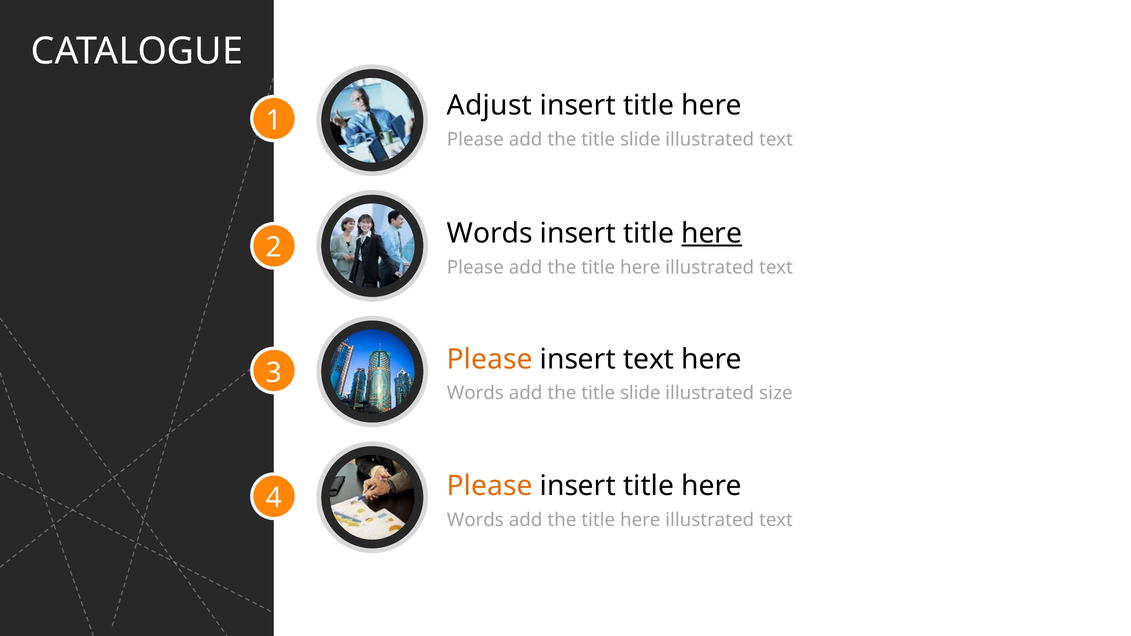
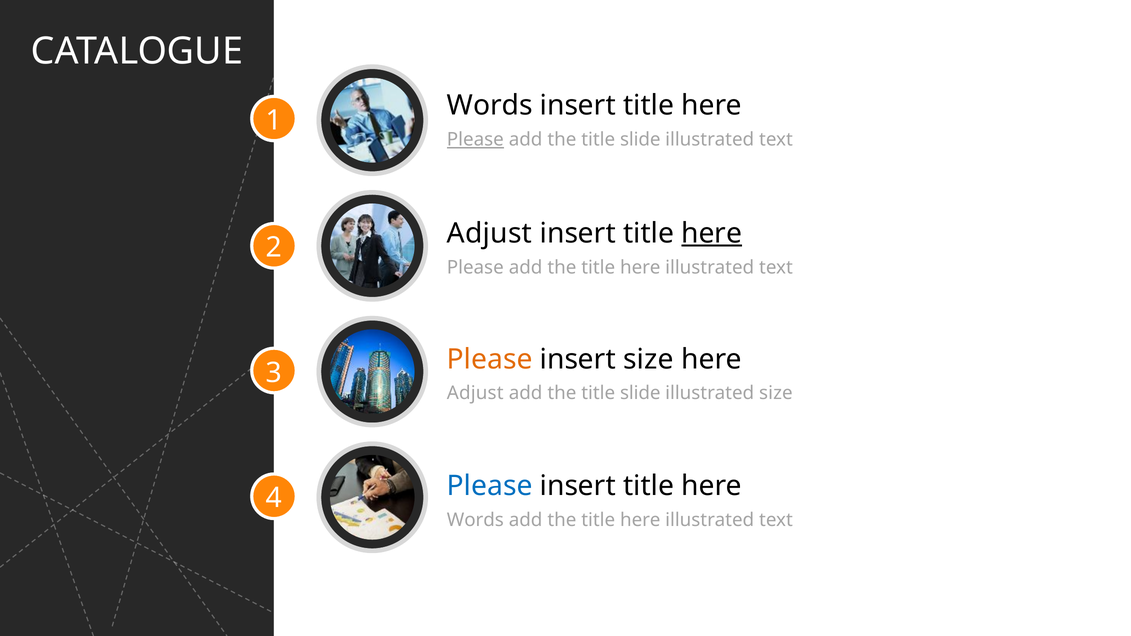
Adjust at (490, 106): Adjust -> Words
Please at (475, 140) underline: none -> present
Words at (490, 233): Words -> Adjust
insert text: text -> size
Words at (475, 393): Words -> Adjust
Please at (490, 486) colour: orange -> blue
